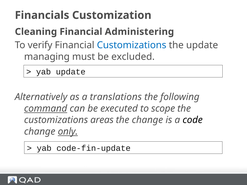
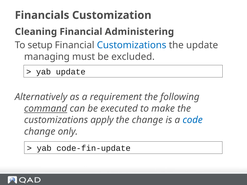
verify: verify -> setup
translations: translations -> requirement
scope: scope -> make
areas: areas -> apply
code colour: black -> blue
only underline: present -> none
